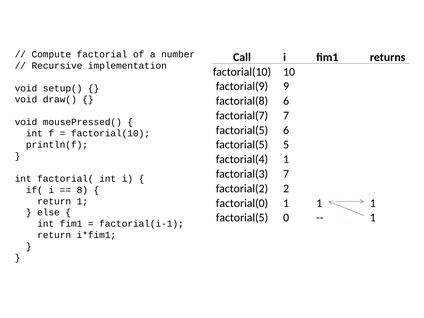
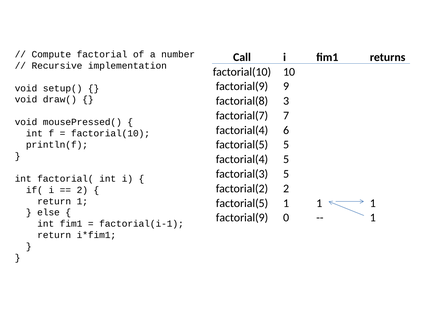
factorial(8 6: 6 -> 3
factorial(5 at (242, 130): factorial(5 -> factorial(4
factorial(4 1: 1 -> 5
factorial(3 7: 7 -> 5
8 at (82, 190): 8 -> 2
factorial(0 at (242, 203): factorial(0 -> factorial(5
factorial(5 at (242, 218): factorial(5 -> factorial(9
